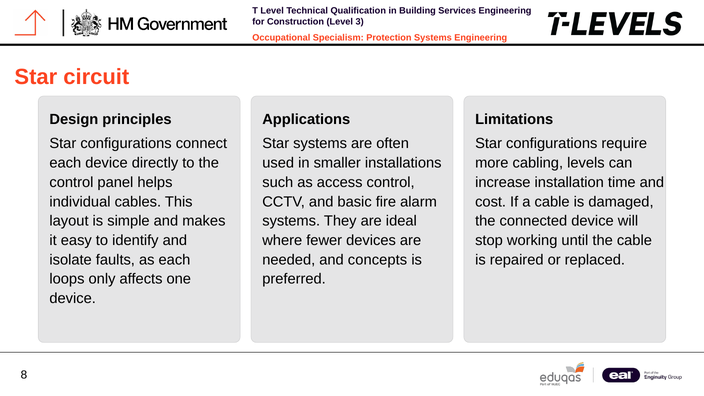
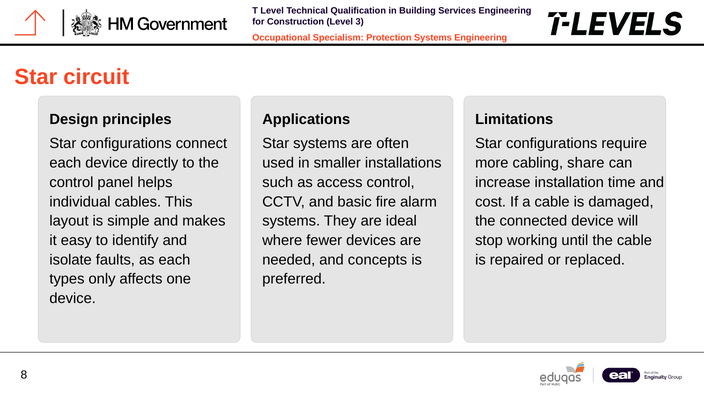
levels: levels -> share
loops: loops -> types
